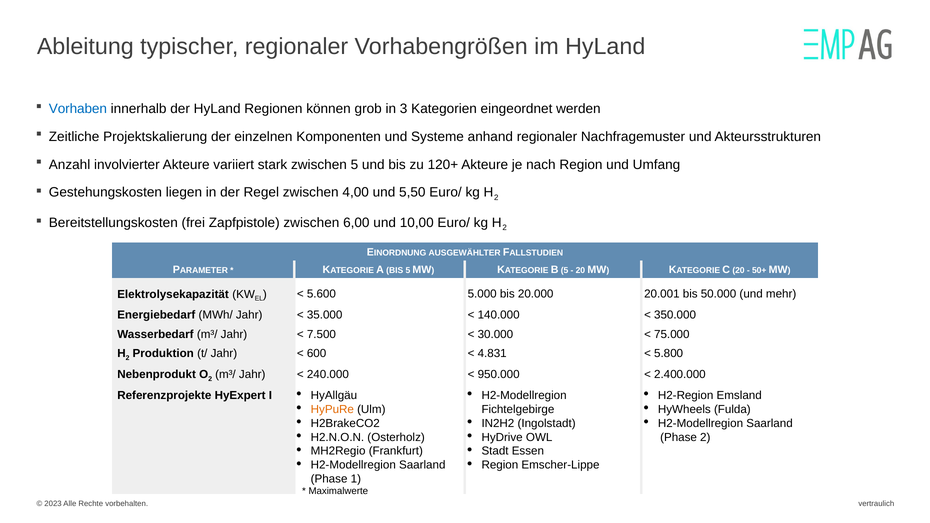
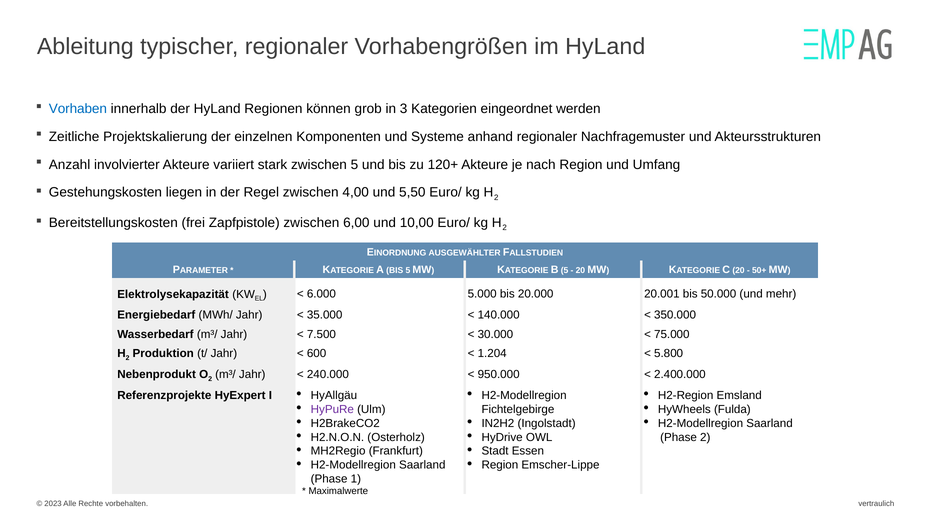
5.600: 5.600 -> 6.000
4.831: 4.831 -> 1.204
HyPuRe colour: orange -> purple
